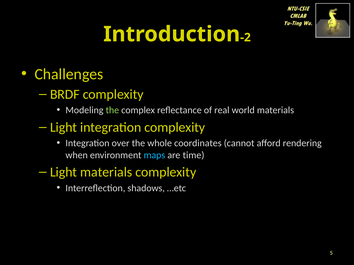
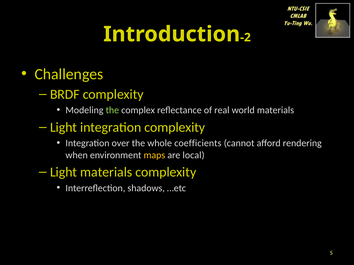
coordinates: coordinates -> coefficients
maps colour: light blue -> yellow
time: time -> local
